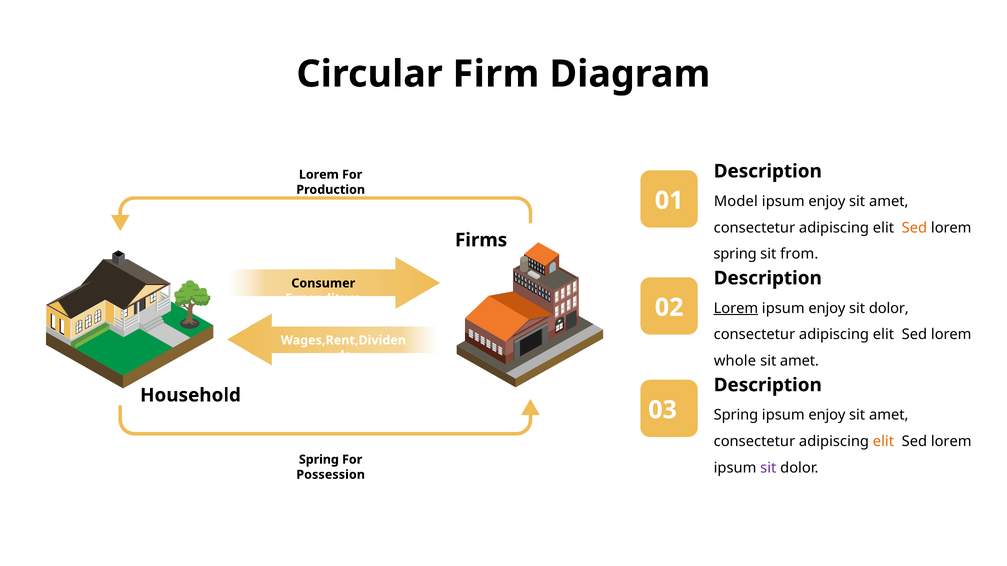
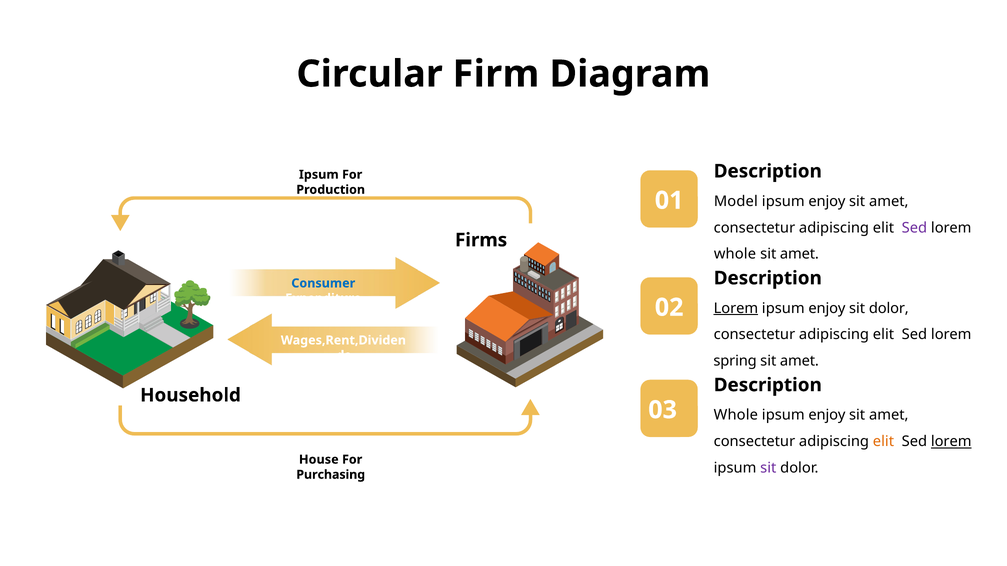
Lorem at (319, 175): Lorem -> Ipsum
Sed at (914, 228) colour: orange -> purple
spring at (735, 254): spring -> whole
from at (799, 254): from -> amet
Consumer colour: black -> blue
whole: whole -> spring
Spring at (736, 415): Spring -> Whole
lorem at (951, 442) underline: none -> present
Spring at (319, 460): Spring -> House
Possession: Possession -> Purchasing
